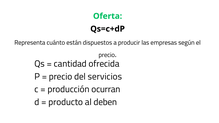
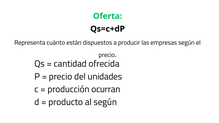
servicios: servicios -> unidades
al deben: deben -> según
